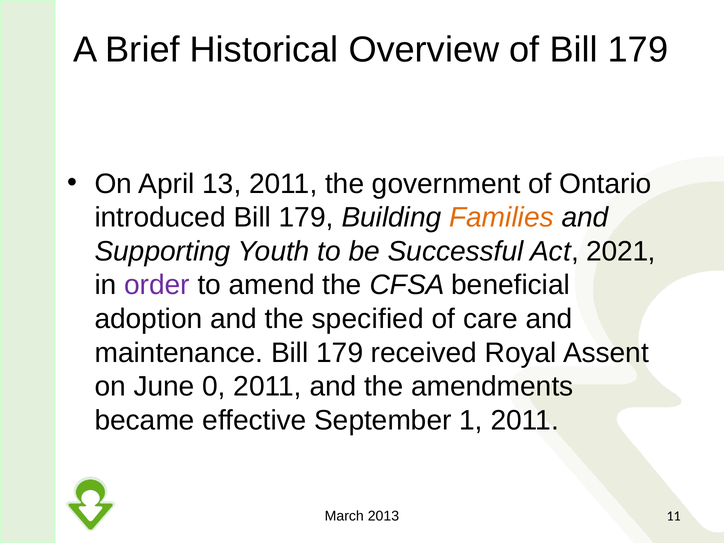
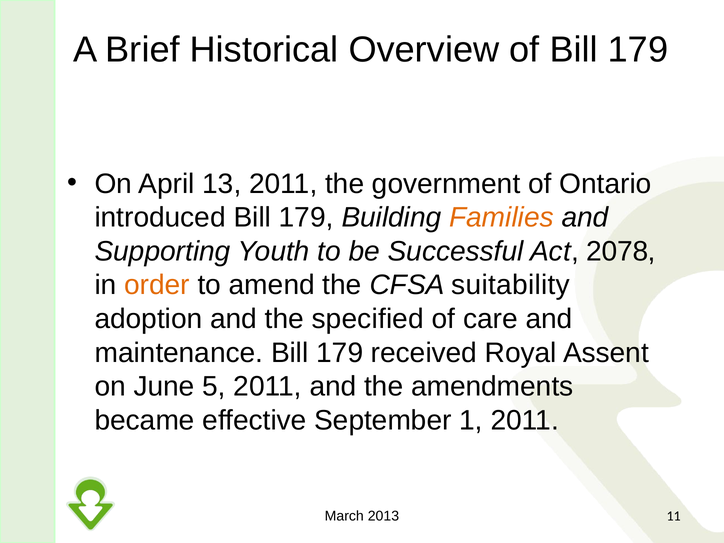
2021: 2021 -> 2078
order colour: purple -> orange
beneficial: beneficial -> suitability
0: 0 -> 5
